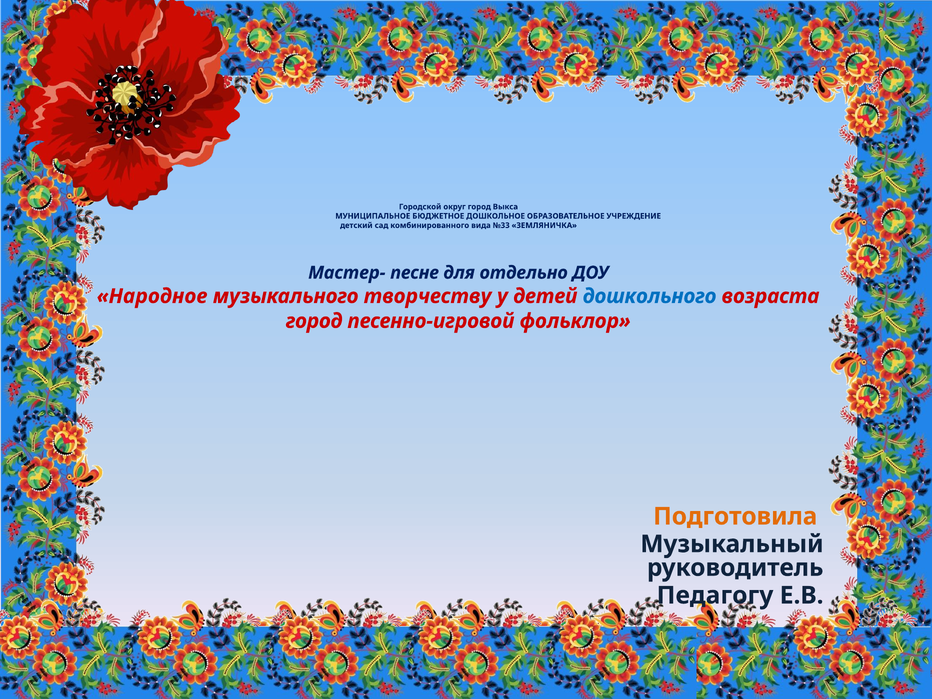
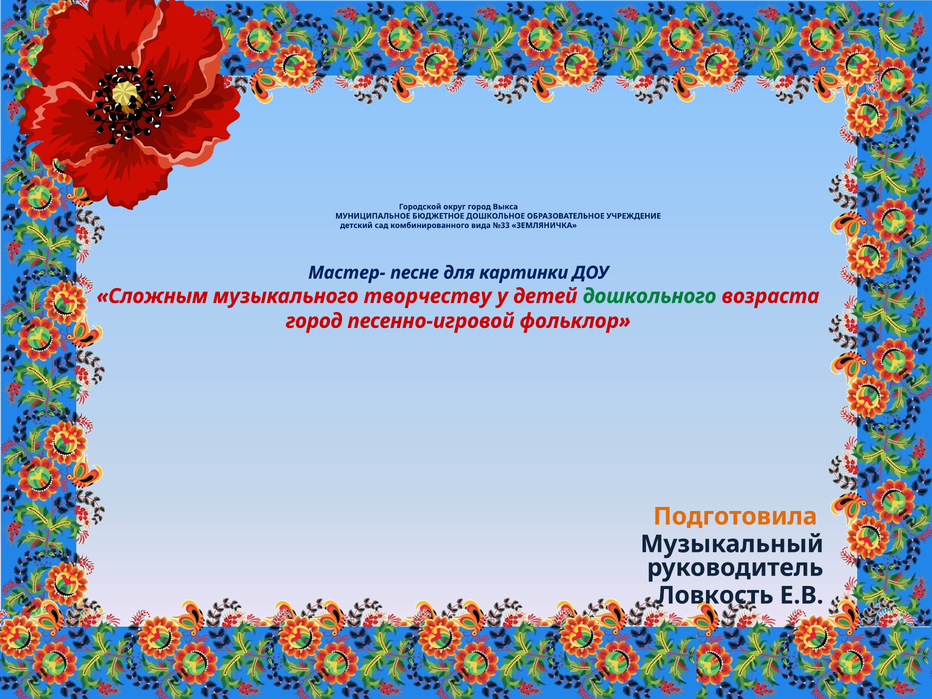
отдельно: отдельно -> картинки
Народное: Народное -> Сложным
дошкольного colour: blue -> green
Педагогу: Педагогу -> Ловкость
